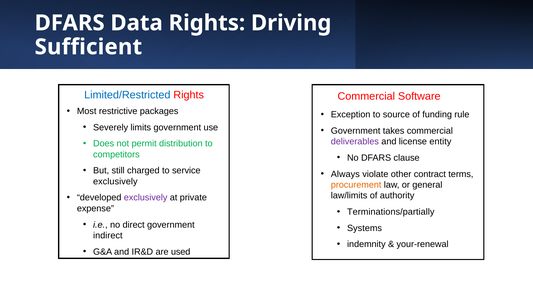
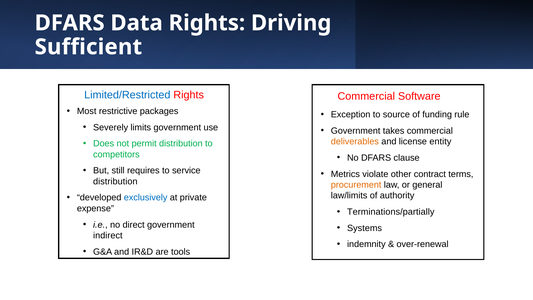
deliverables colour: purple -> orange
charged: charged -> requires
Always: Always -> Metrics
exclusively at (115, 181): exclusively -> distribution
exclusively at (146, 198) colour: purple -> blue
your-renewal: your-renewal -> over-renewal
used: used -> tools
